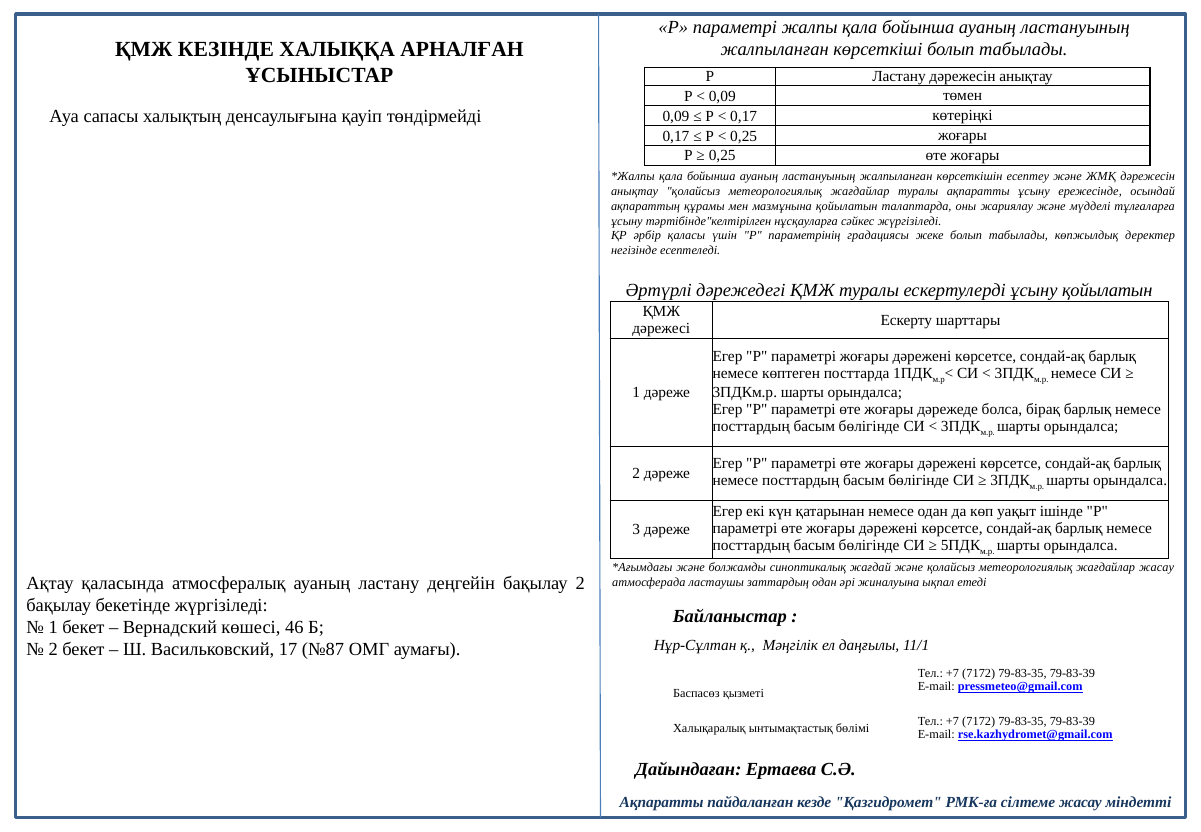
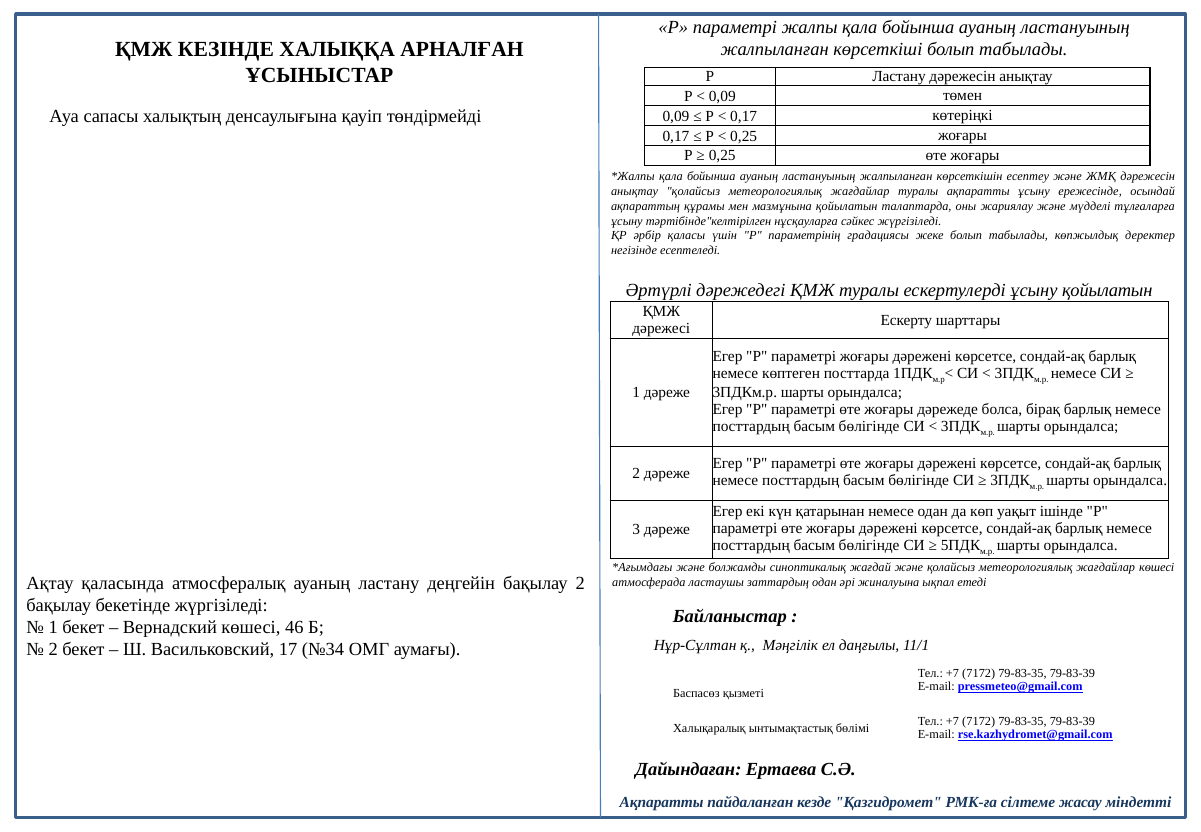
жағдайлар жасау: жасау -> көшесі
№87: №87 -> №34
